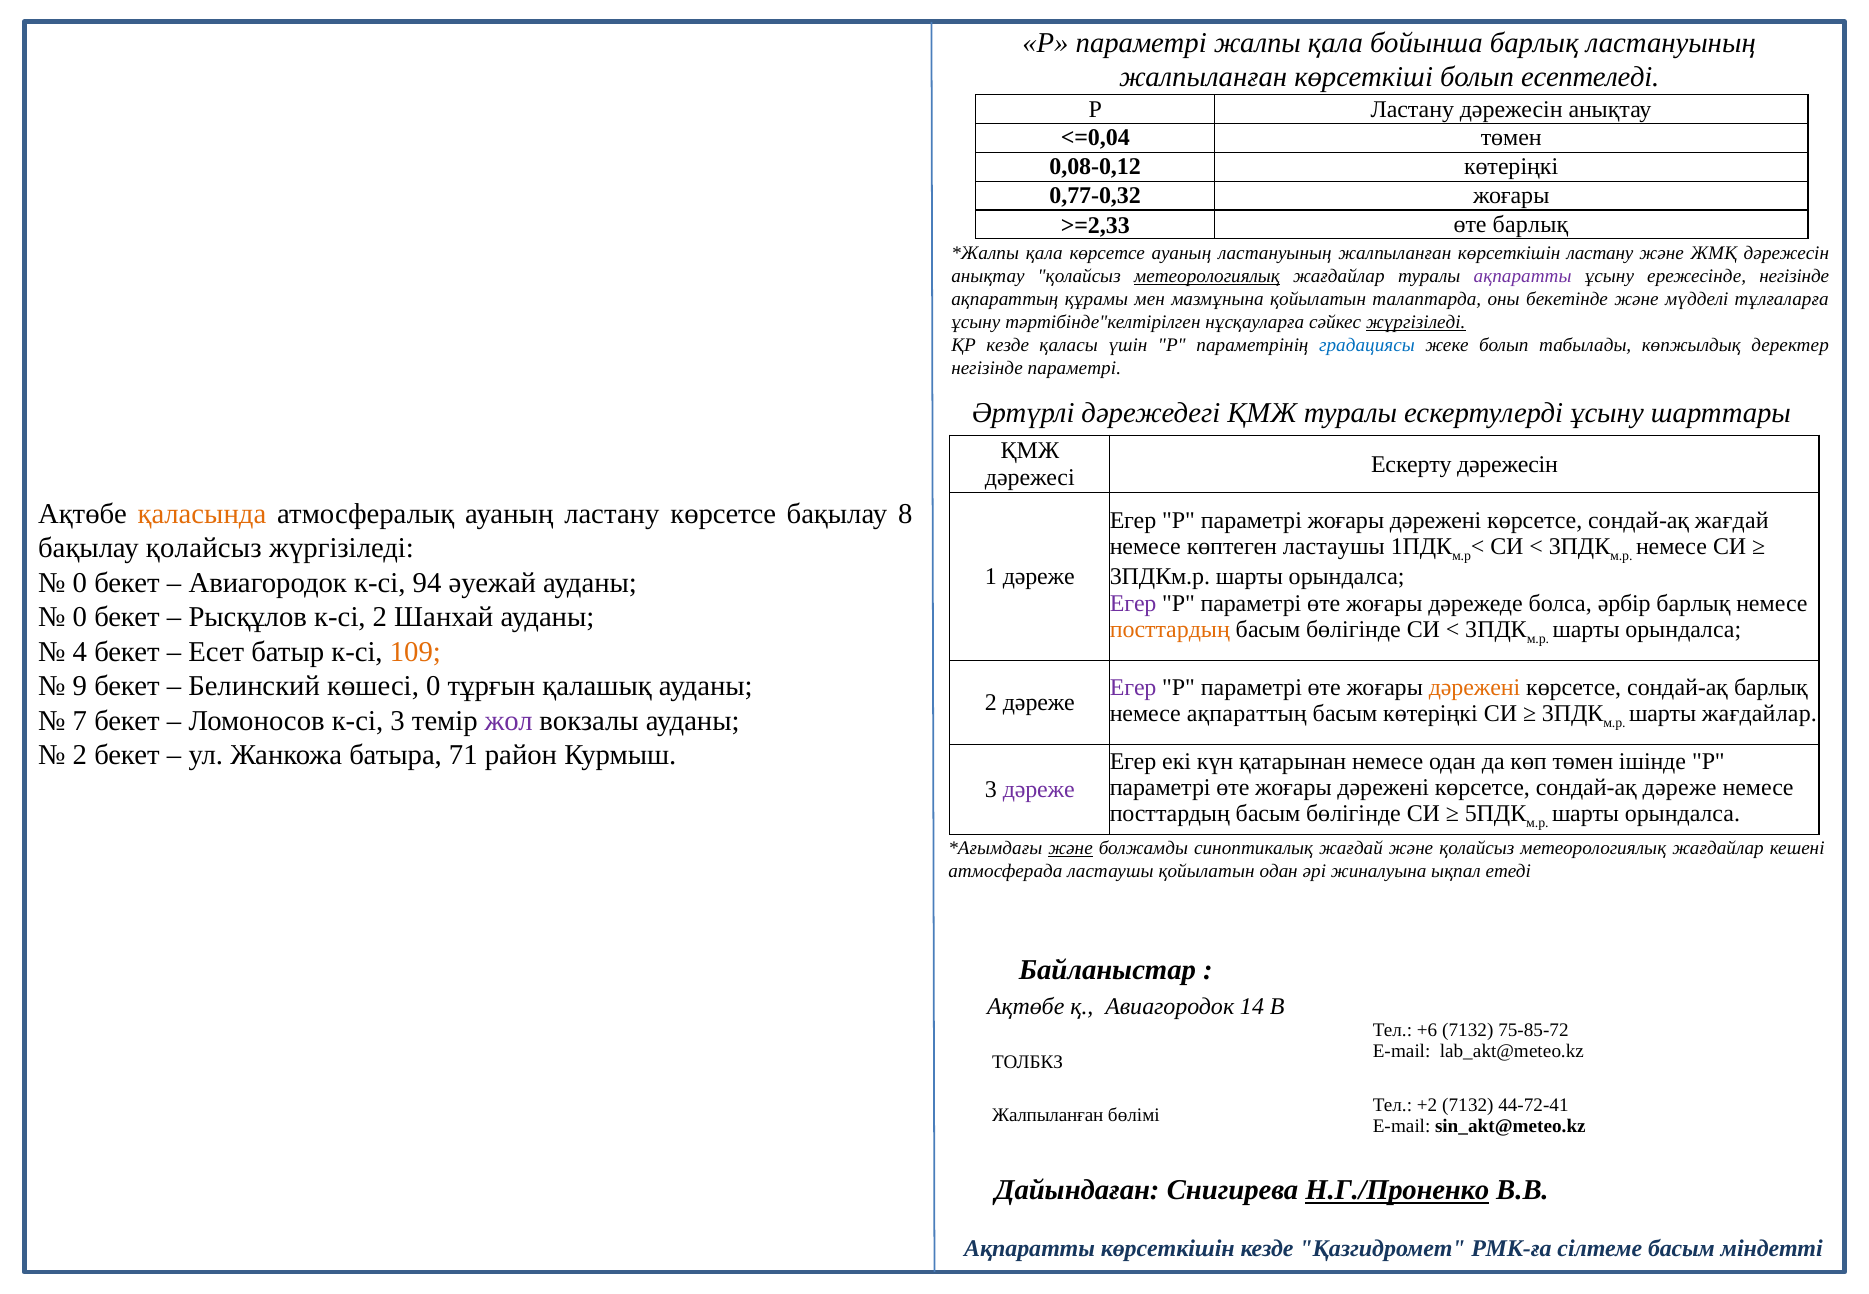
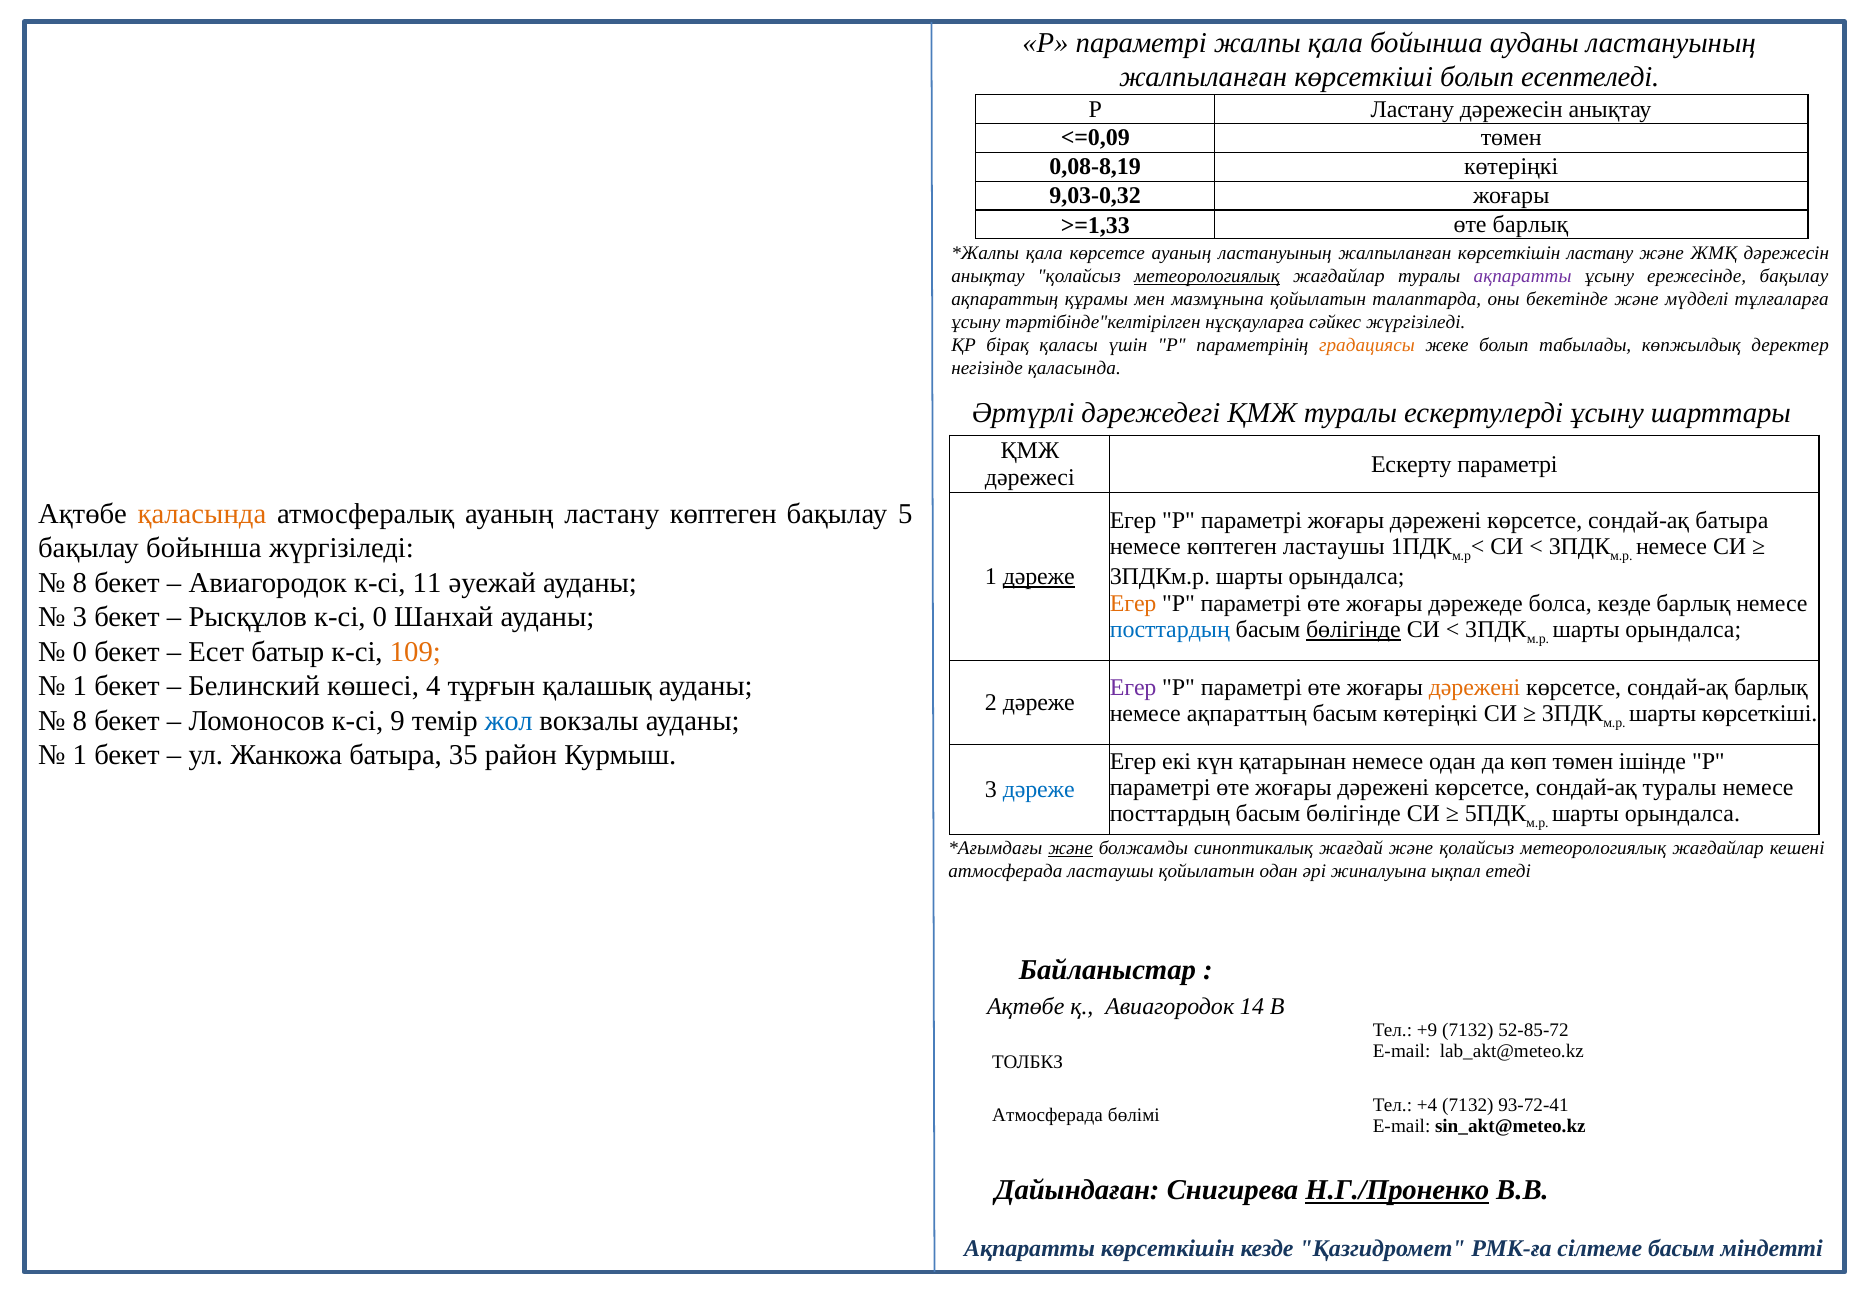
бойынша барлық: барлық -> ауданы
<=0,04: <=0,04 -> <=0,09
0,08-0,12: 0,08-0,12 -> 0,08-8,19
0,77-0,32: 0,77-0,32 -> 9,03-0,32
>=2,33: >=2,33 -> >=1,33
ережесінде негізінде: негізінде -> бақылау
жүргізіледі at (1416, 322) underline: present -> none
ҚР кезде: кезде -> бірақ
градациясы colour: blue -> orange
негізінде параметрі: параметрі -> қаласында
Ескерту дәрежесін: дәрежесін -> параметрі
ластану көрсетсе: көрсетсе -> көптеген
8: 8 -> 5
сондай-ақ жағдай: жағдай -> батыра
бақылау қолайсыз: қолайсыз -> бойынша
дәреже at (1039, 577) underline: none -> present
0 at (80, 583): 0 -> 8
94: 94 -> 11
Егер at (1133, 603) colour: purple -> orange
болса әрбір: әрбір -> кезде
0 at (80, 617): 0 -> 3
к-сі 2: 2 -> 0
посттардың at (1170, 630) colour: orange -> blue
бөлігінде at (1353, 630) underline: none -> present
4 at (80, 652): 4 -> 0
9 at (80, 686): 9 -> 1
көшесі 0: 0 -> 4
шарты жағдайлар: жағдайлар -> көрсеткіші
7 at (80, 721): 7 -> 8
к-сі 3: 3 -> 9
жол colour: purple -> blue
2 at (80, 755): 2 -> 1
71: 71 -> 35
сондай-ақ дәреже: дәреже -> туралы
дәреже at (1039, 789) colour: purple -> blue
+6: +6 -> +9
75-85-72: 75-85-72 -> 52-85-72
+2: +2 -> +4
44-72-41: 44-72-41 -> 93-72-41
Жалпыланған at (1048, 1115): Жалпыланған -> Атмосферада
